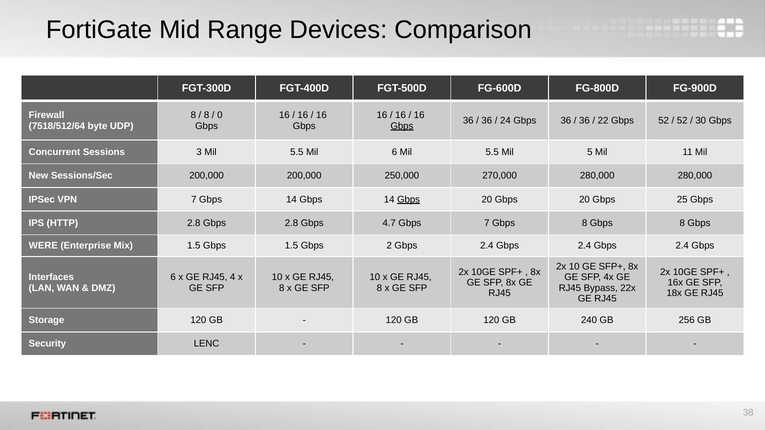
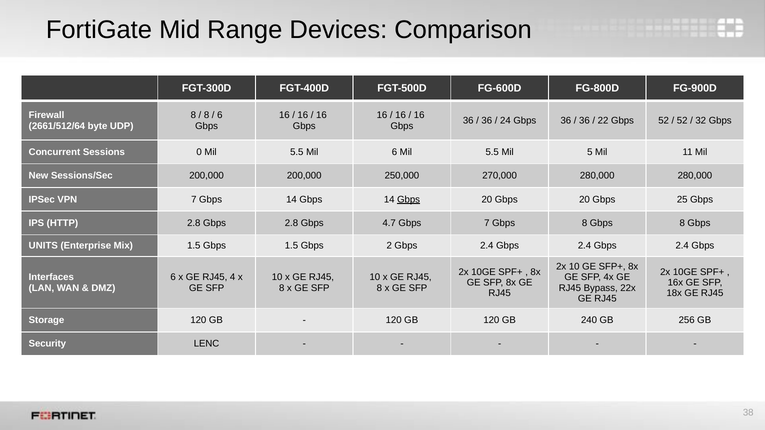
0 at (220, 115): 0 -> 6
30: 30 -> 32
7518/512/64: 7518/512/64 -> 2661/512/64
Gbps at (402, 126) underline: present -> none
3: 3 -> 0
WERE: WERE -> UNITS
